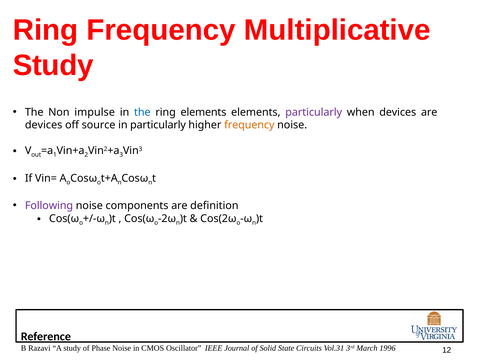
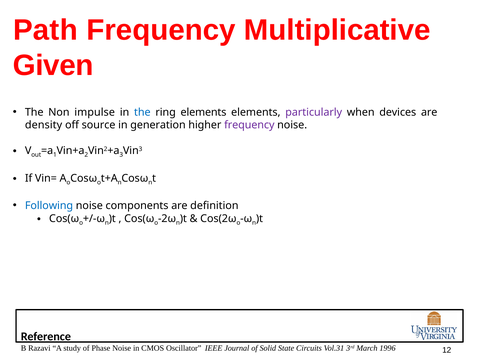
Ring at (46, 30): Ring -> Path
Study at (53, 66): Study -> Given
devices at (44, 125): devices -> density
in particularly: particularly -> generation
frequency at (249, 125) colour: orange -> purple
Following colour: purple -> blue
